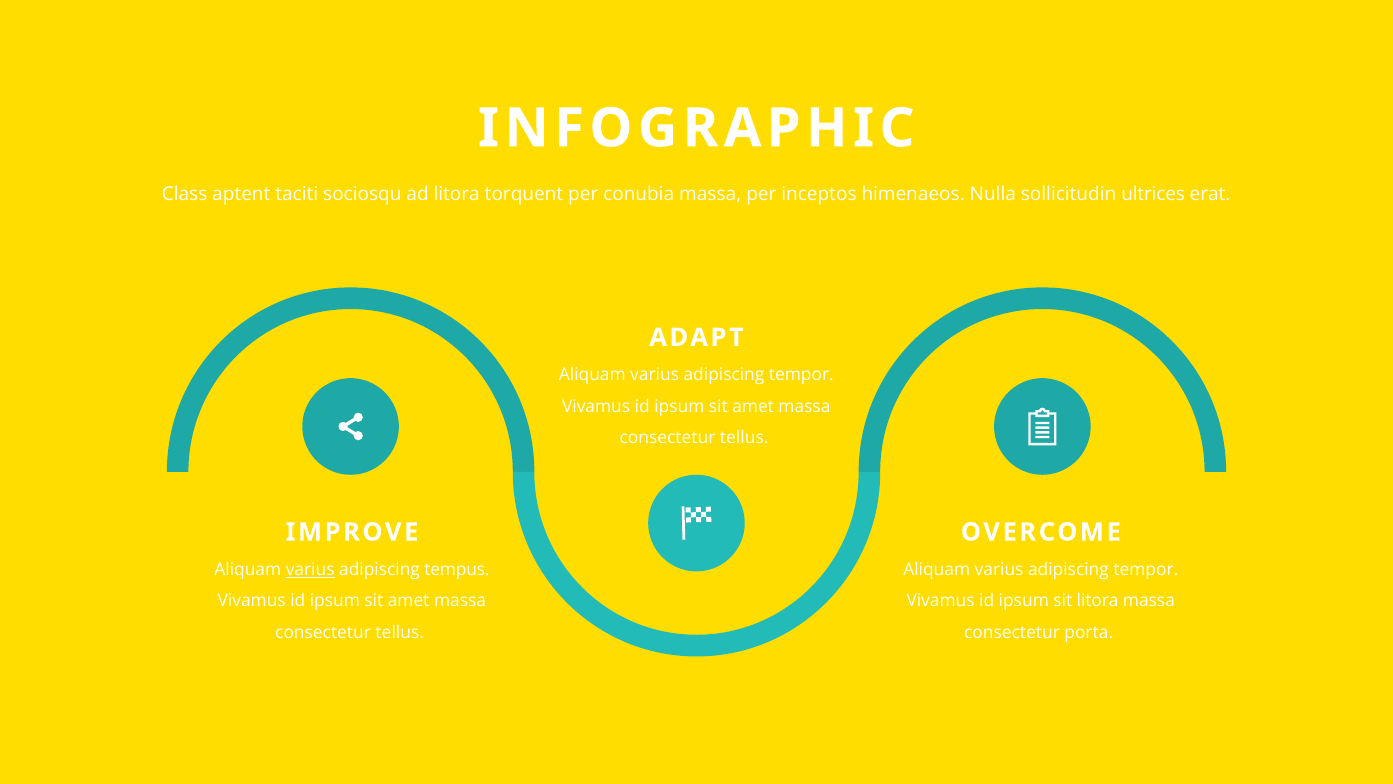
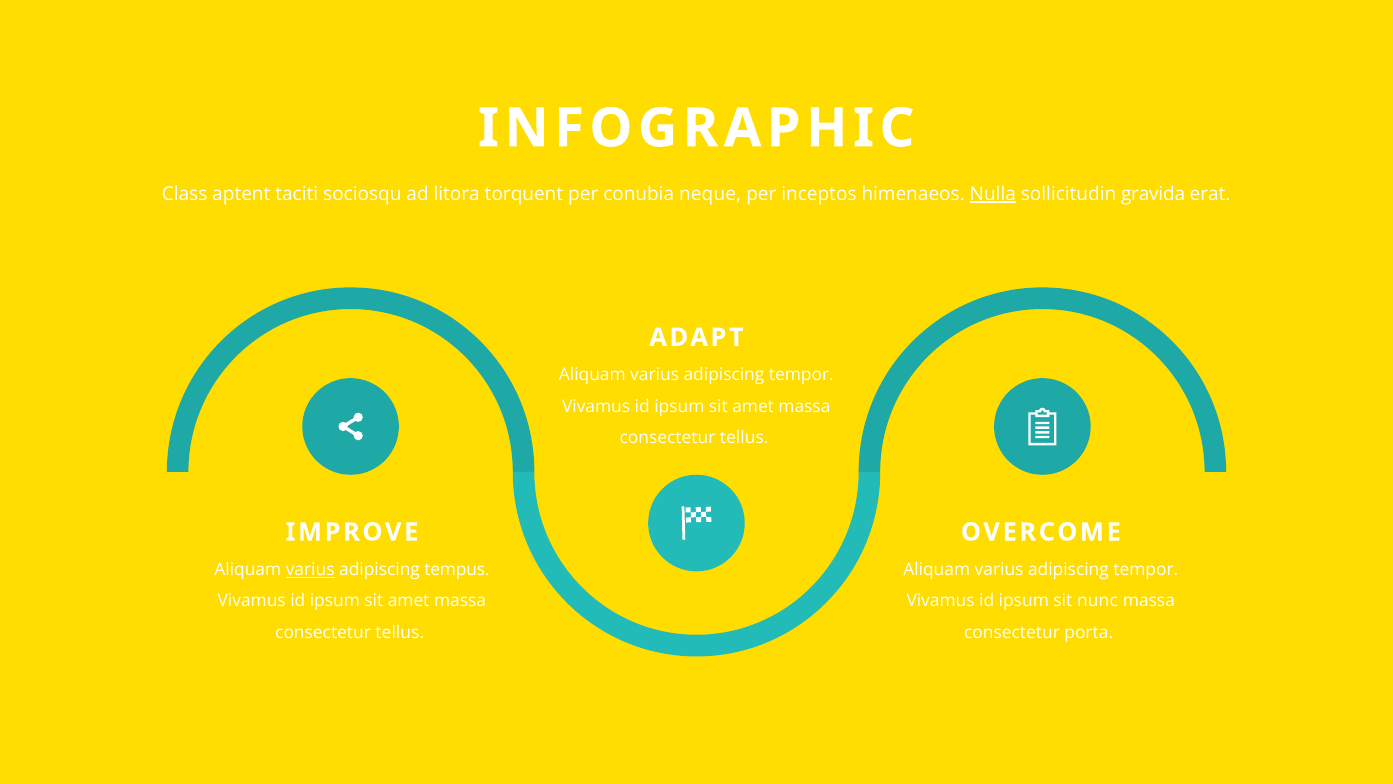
conubia massa: massa -> neque
Nulla underline: none -> present
ultrices: ultrices -> gravida
sit litora: litora -> nunc
